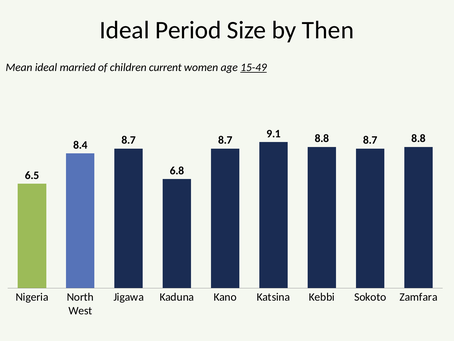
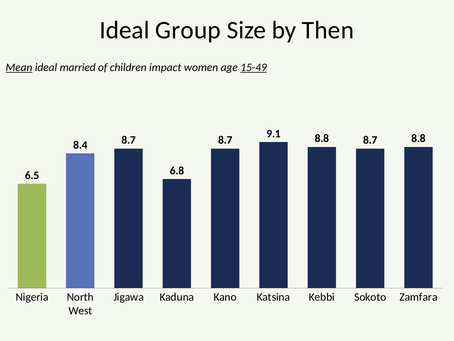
Period: Period -> Group
Mean underline: none -> present
current: current -> impact
